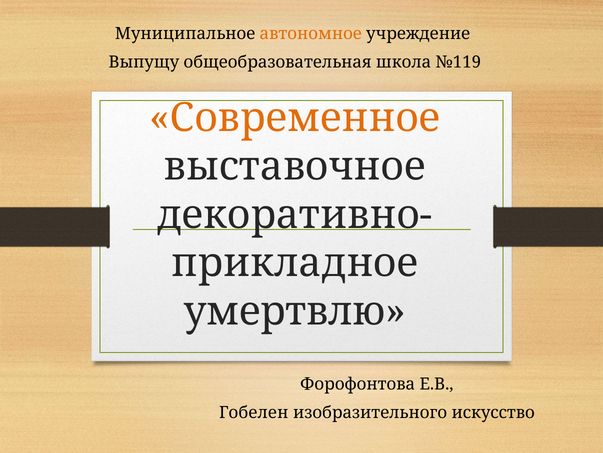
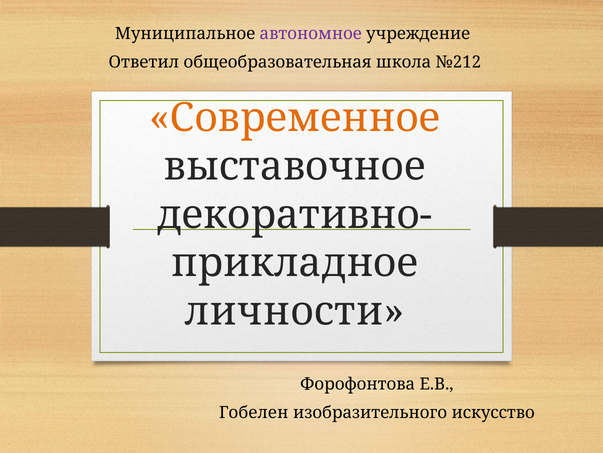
автономное colour: orange -> purple
Выпущу: Выпущу -> Ответил
№119: №119 -> №212
умертвлю: умертвлю -> личности
